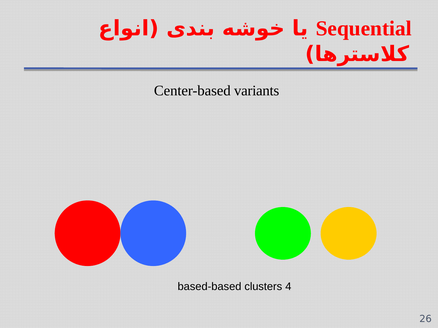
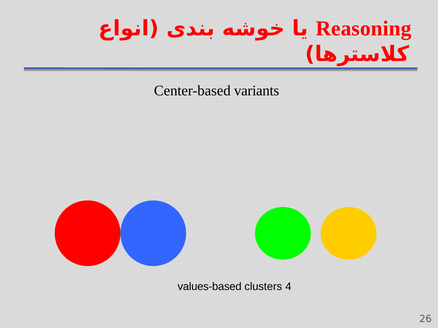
Sequential: Sequential -> Reasoning
based-based: based-based -> values-based
